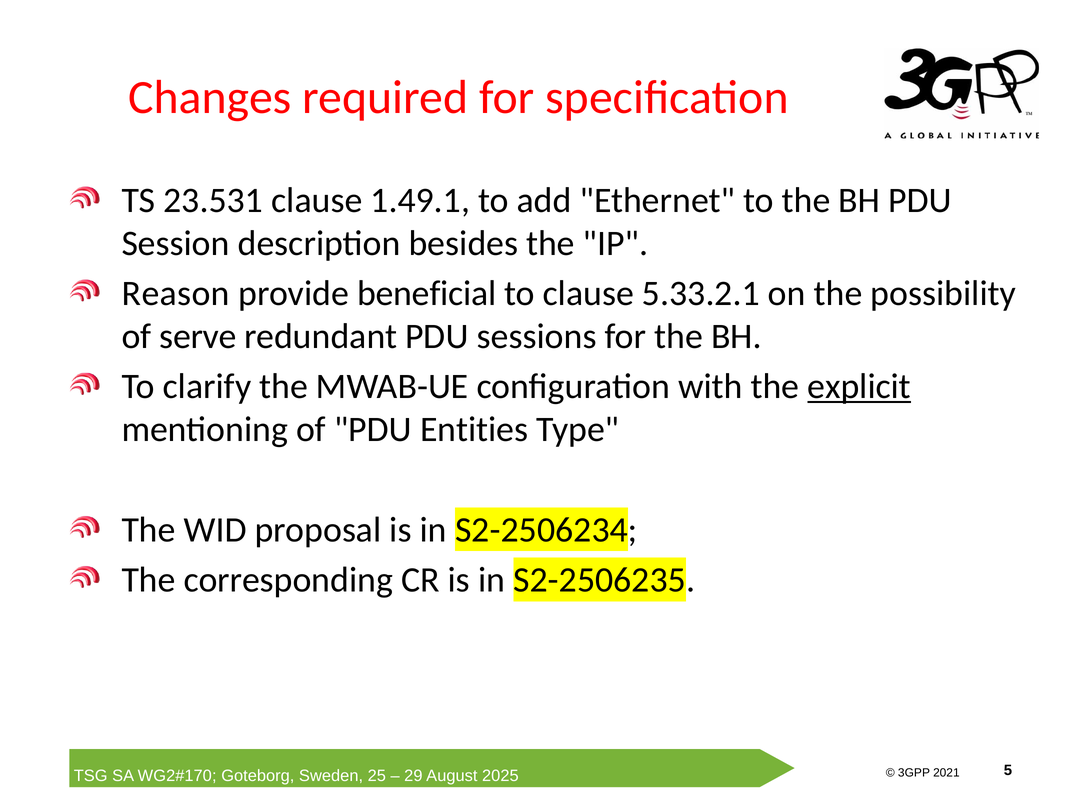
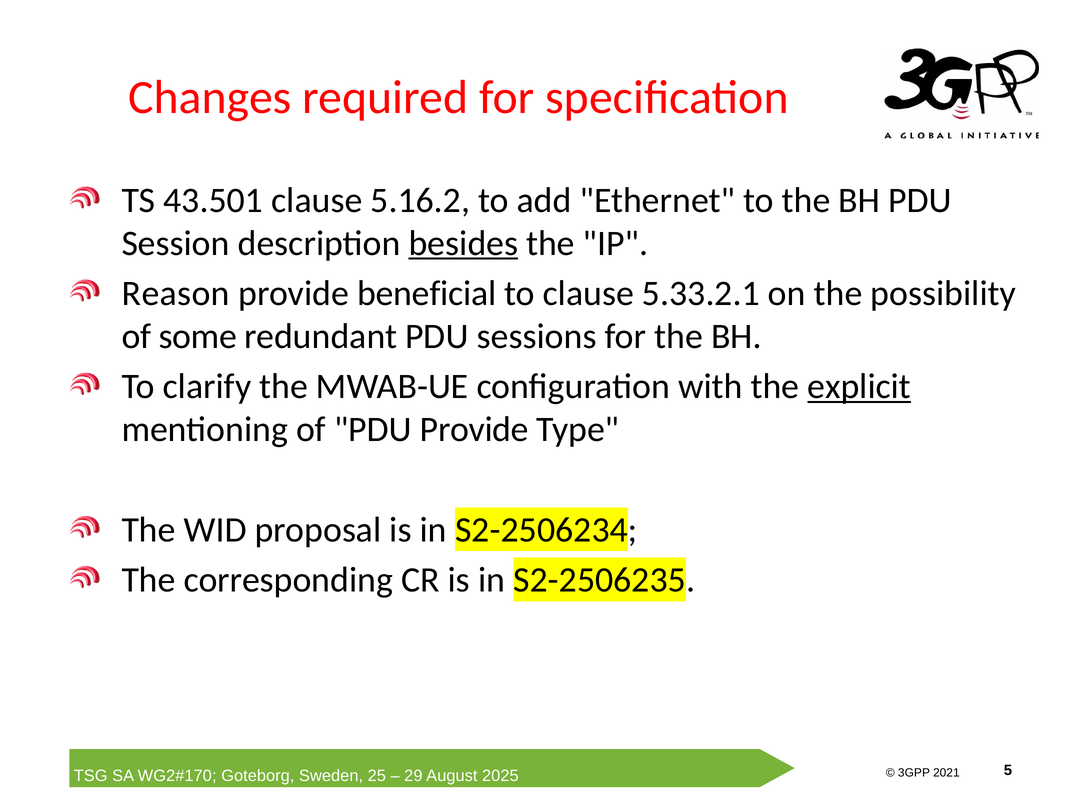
23.531: 23.531 -> 43.501
1.49.1: 1.49.1 -> 5.16.2
besides underline: none -> present
serve: serve -> some
PDU Entities: Entities -> Provide
